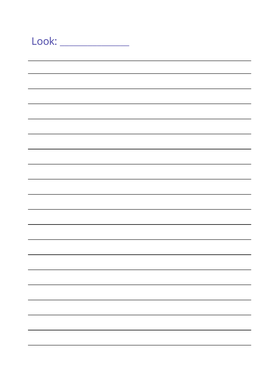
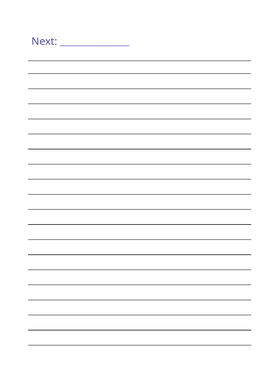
Look: Look -> Next
